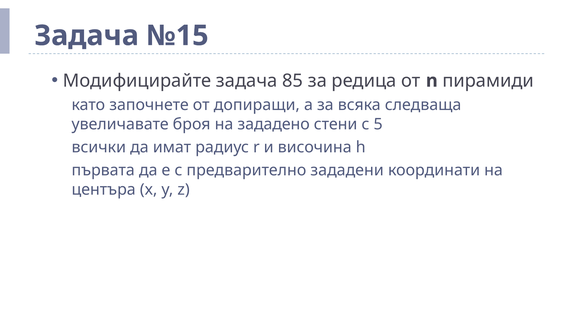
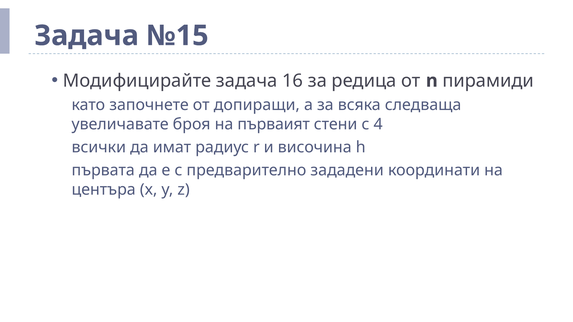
85: 85 -> 16
зададено: зададено -> първаият
5: 5 -> 4
